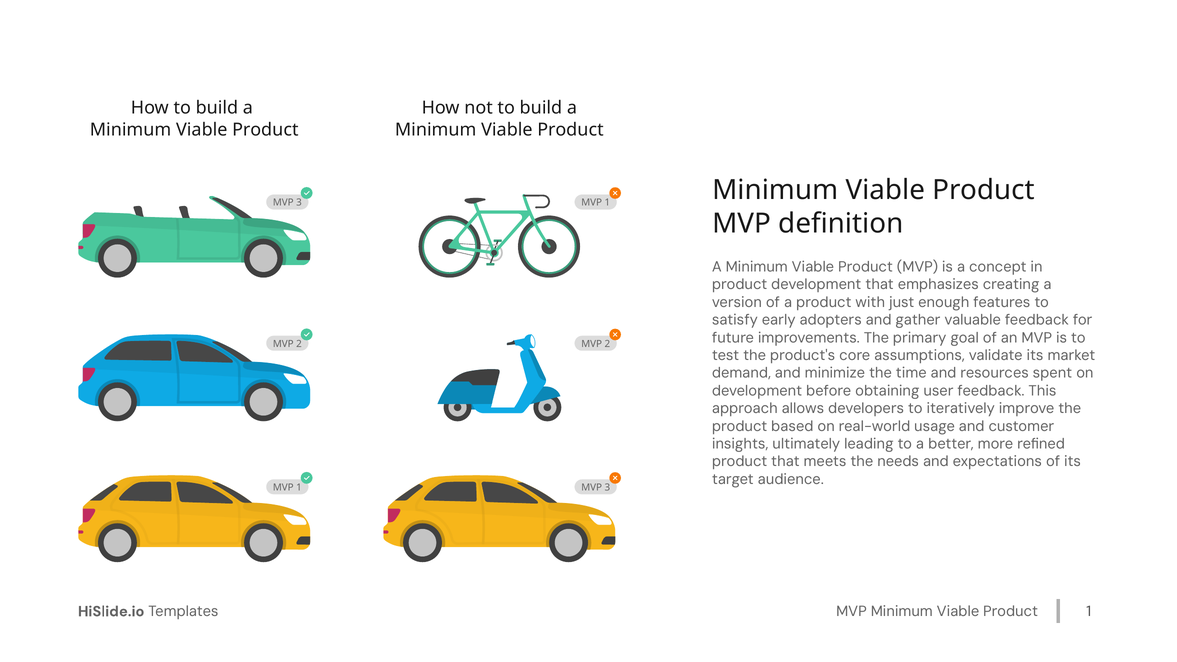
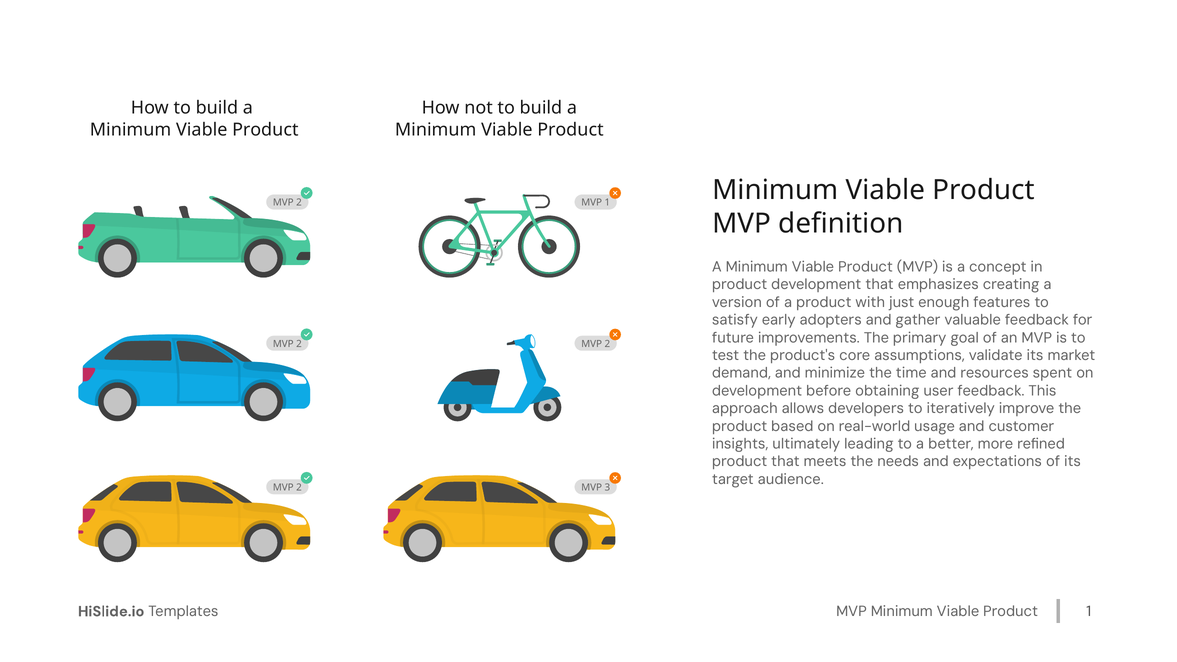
3 at (299, 203): 3 -> 2
1 at (299, 488): 1 -> 2
